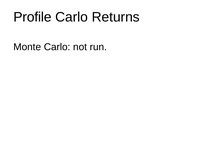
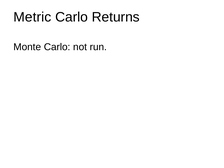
Profile: Profile -> Metric
